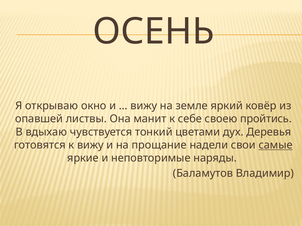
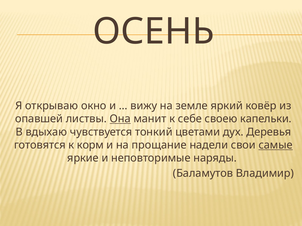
Она underline: none -> present
пройтись: пройтись -> капельки
к вижу: вижу -> корм
